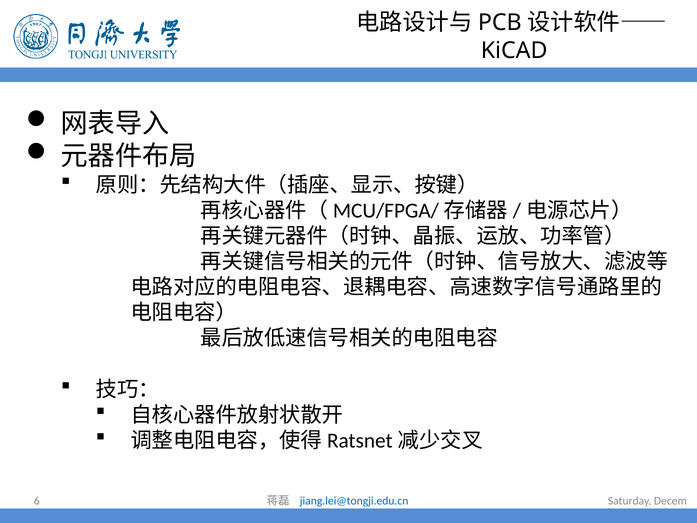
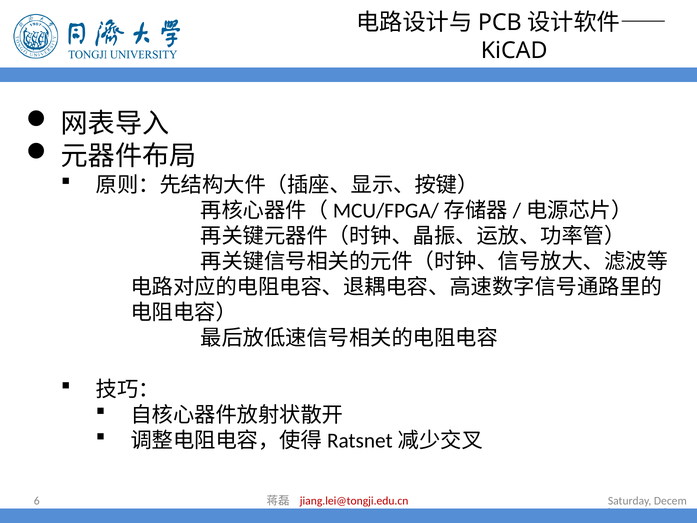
jiang.lei@tongji.edu.cn colour: blue -> red
